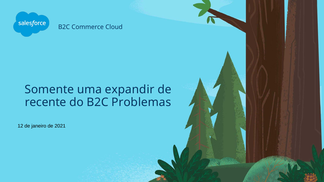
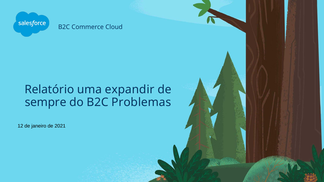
Somente: Somente -> Relatório
recente: recente -> sempre
